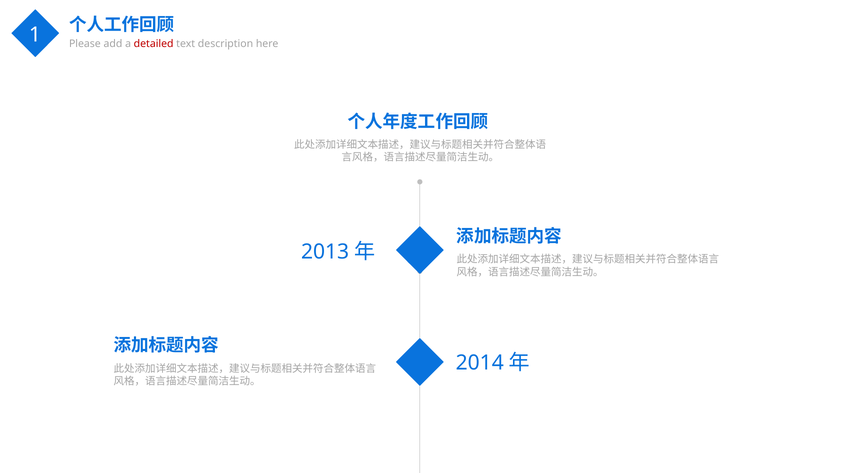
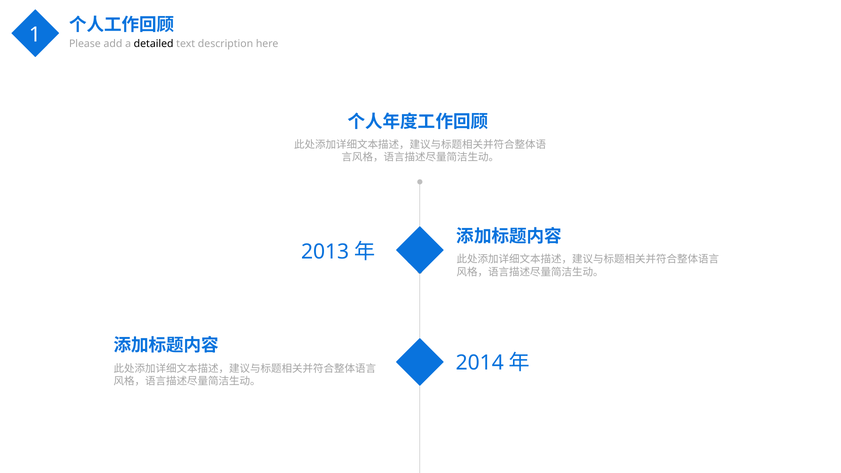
detailed colour: red -> black
